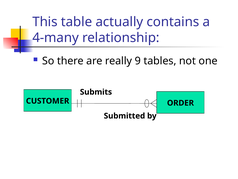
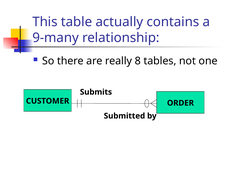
4-many: 4-many -> 9-many
9: 9 -> 8
